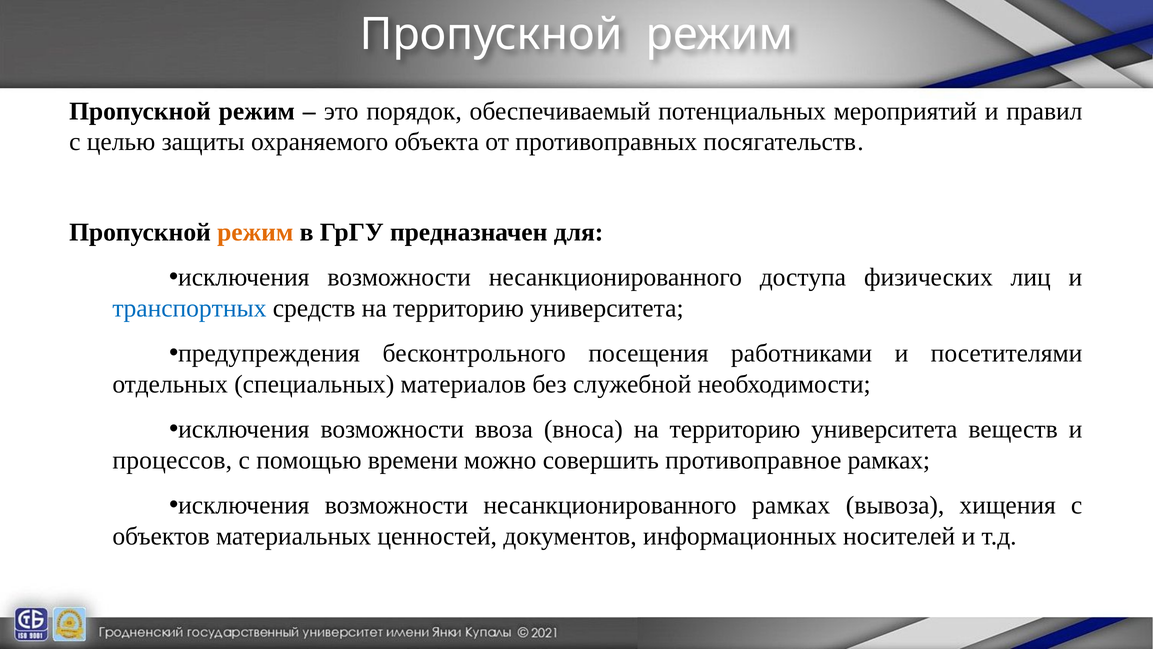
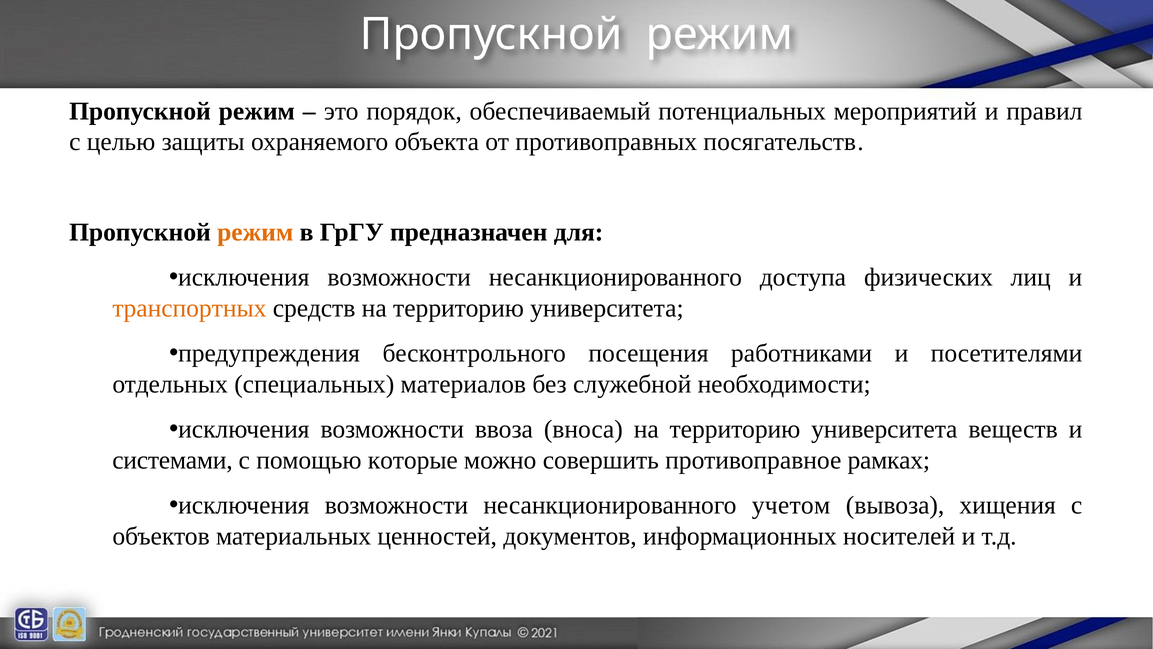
транспортных colour: blue -> orange
процессов: процессов -> системами
времени: времени -> которые
несанкционированного рамках: рамках -> учетом
